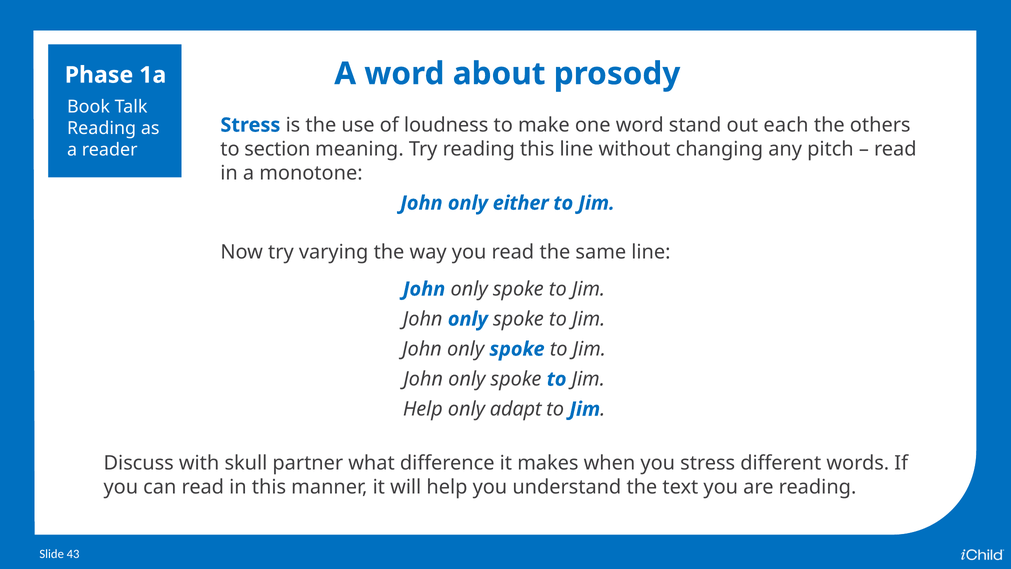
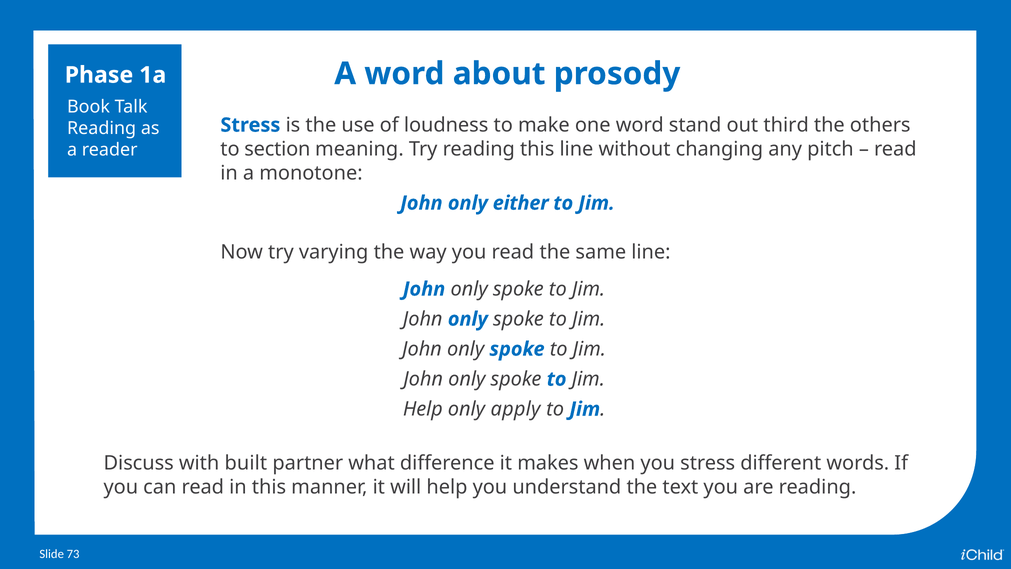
each: each -> third
adapt: adapt -> apply
skull: skull -> built
43: 43 -> 73
